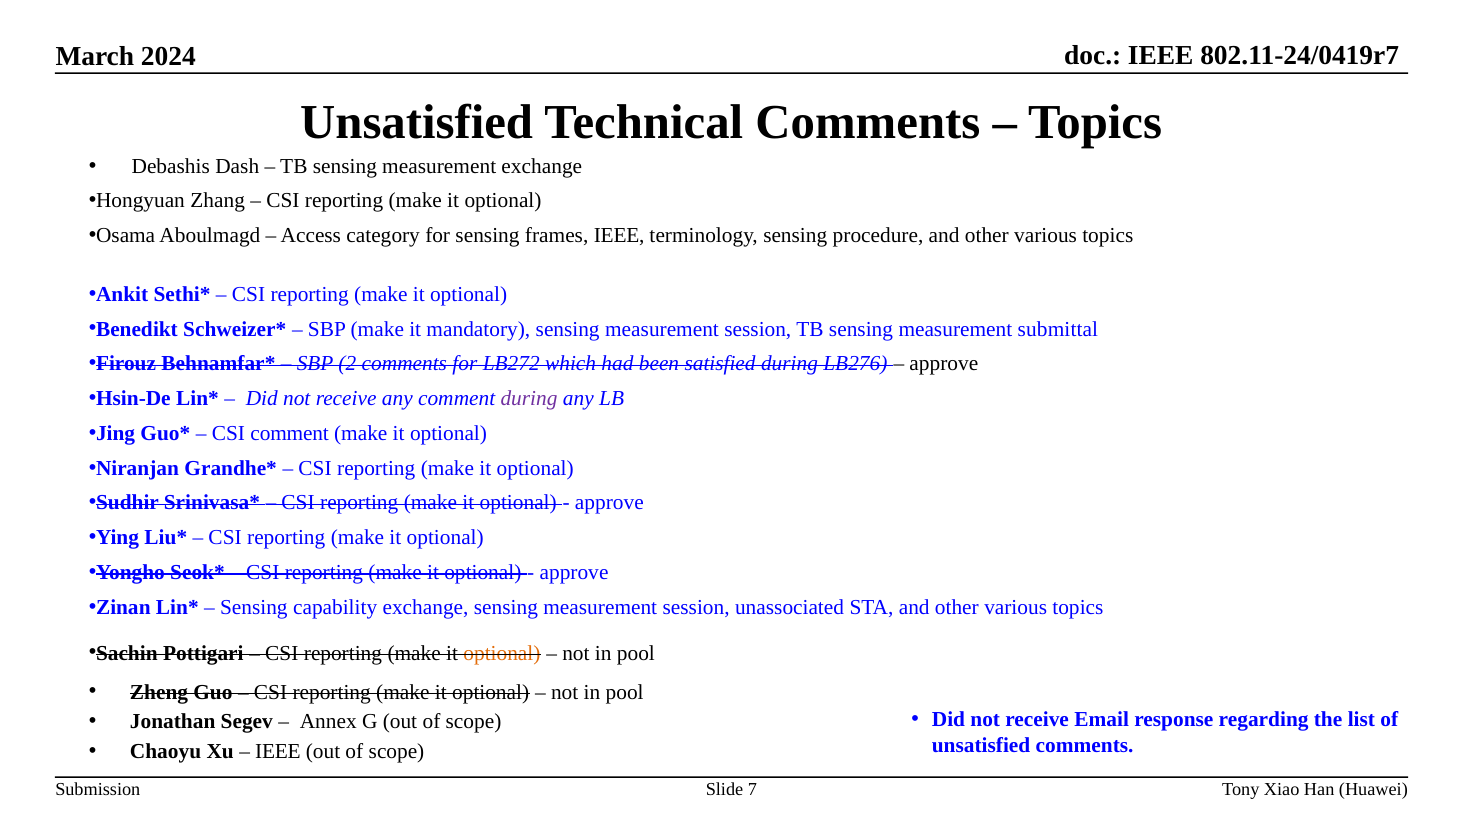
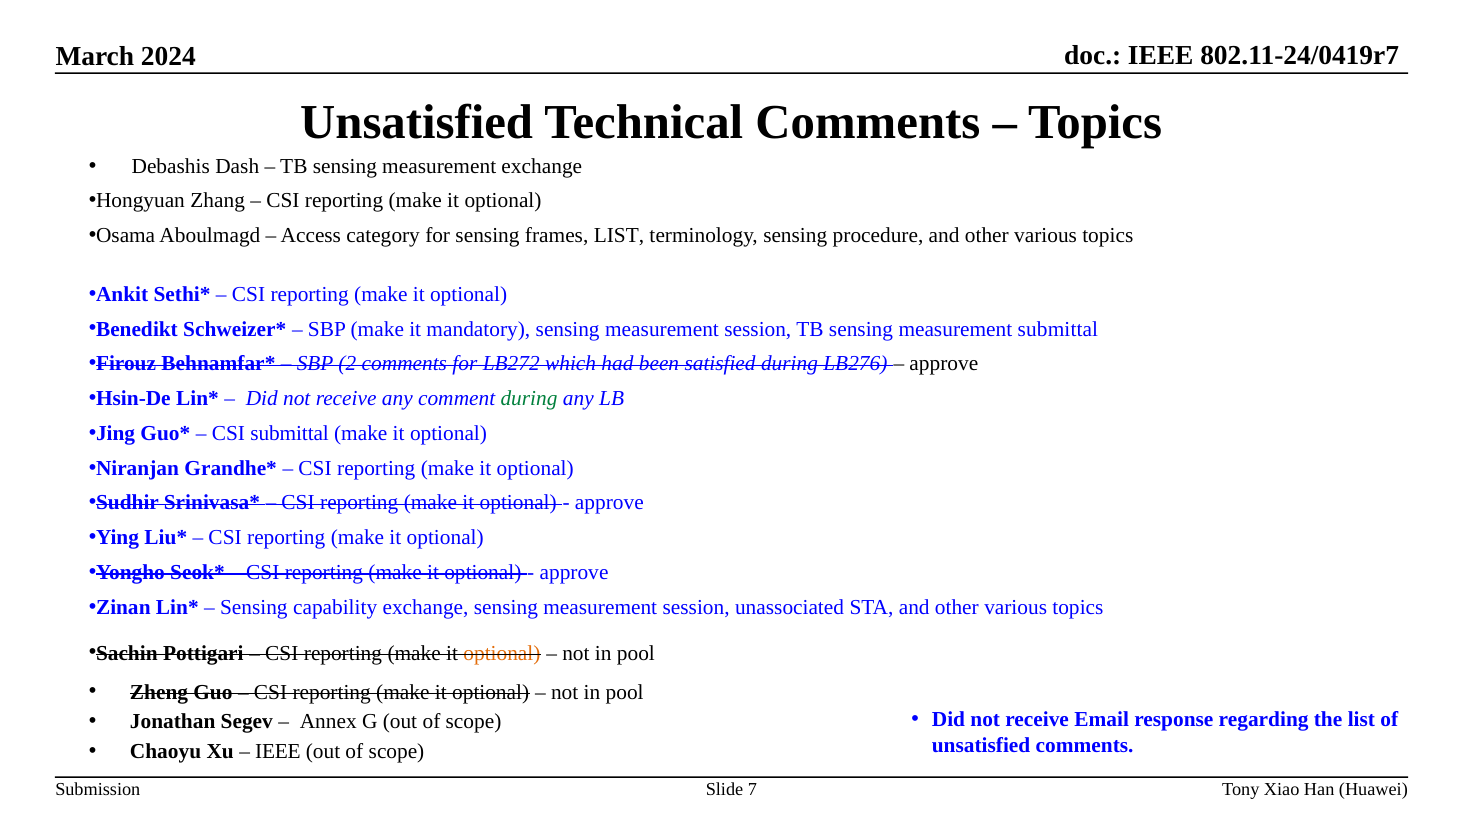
frames IEEE: IEEE -> LIST
during at (529, 399) colour: purple -> green
CSI comment: comment -> submittal
